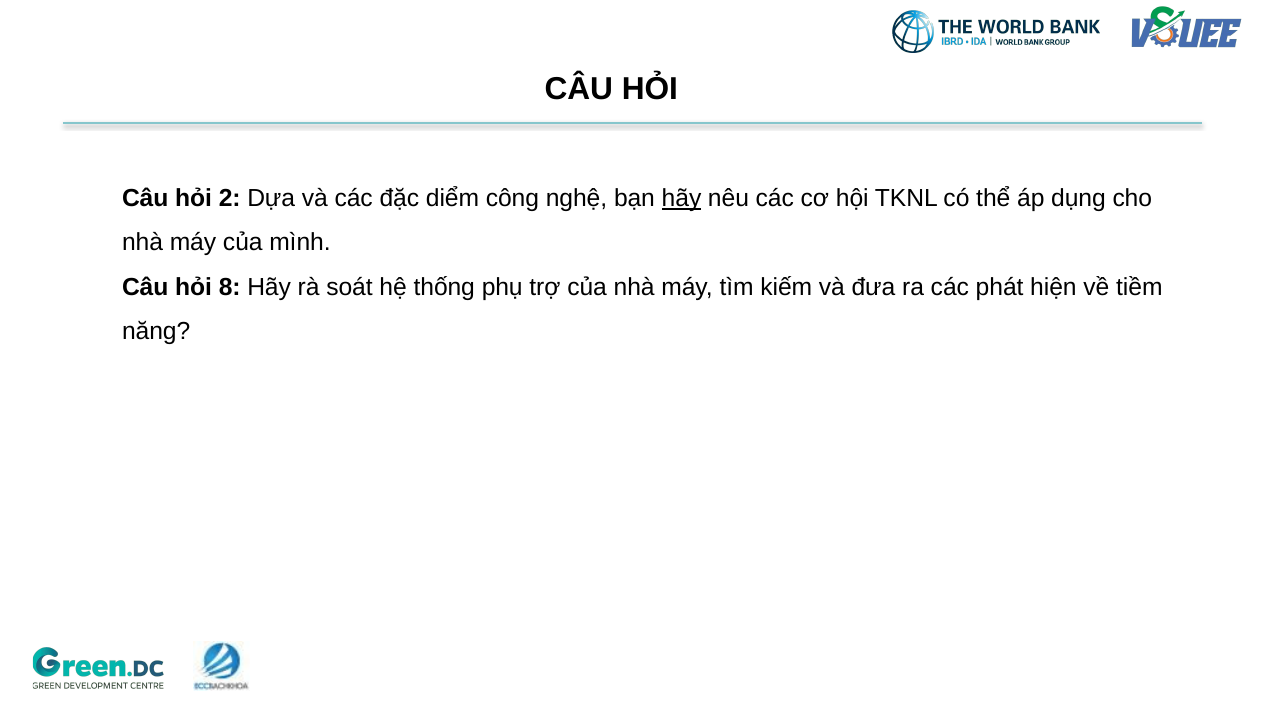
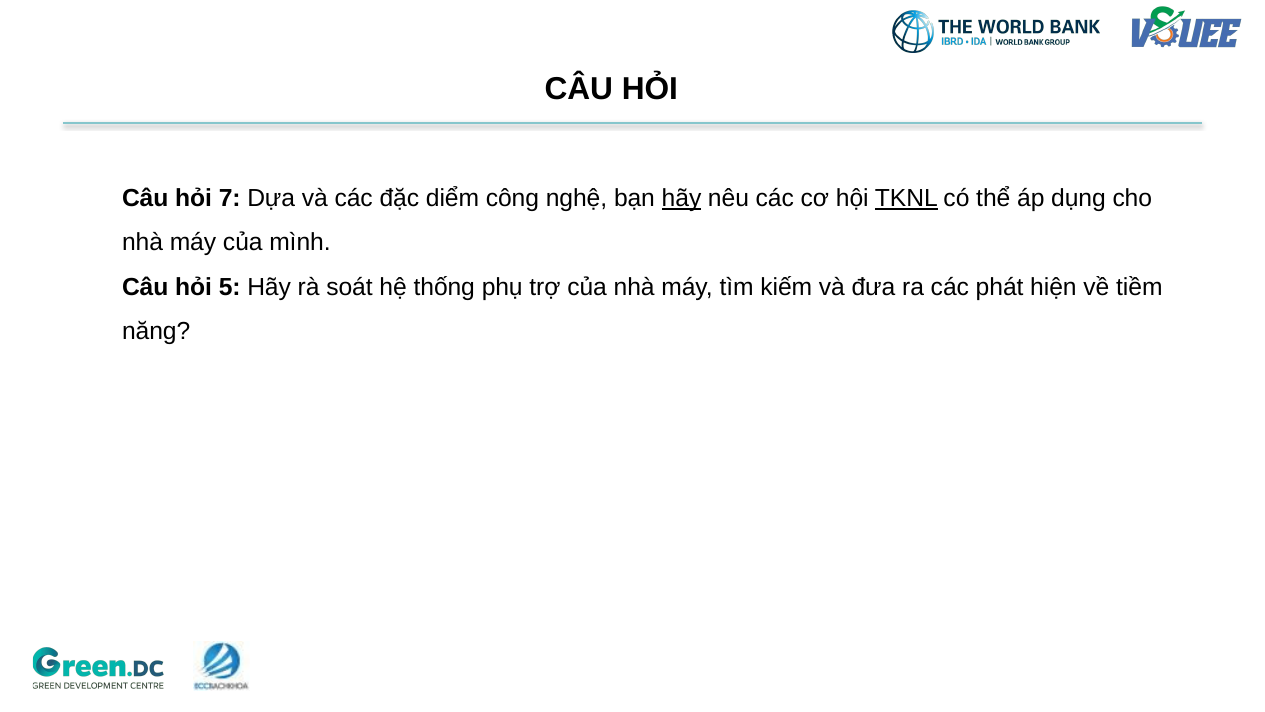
2: 2 -> 7
TKNL underline: none -> present
8: 8 -> 5
